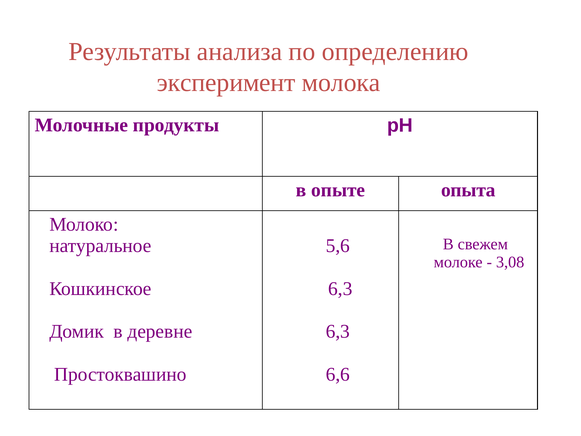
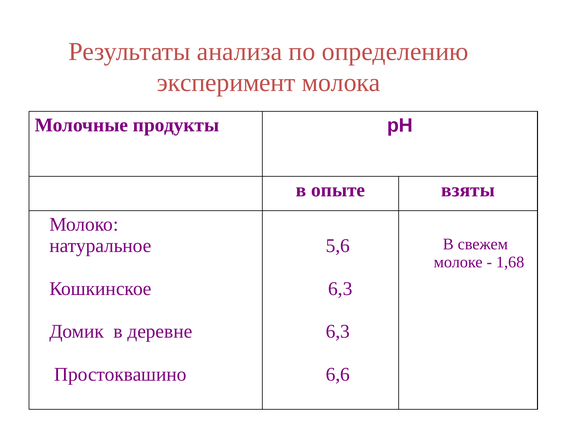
опыта: опыта -> взяты
3,08: 3,08 -> 1,68
